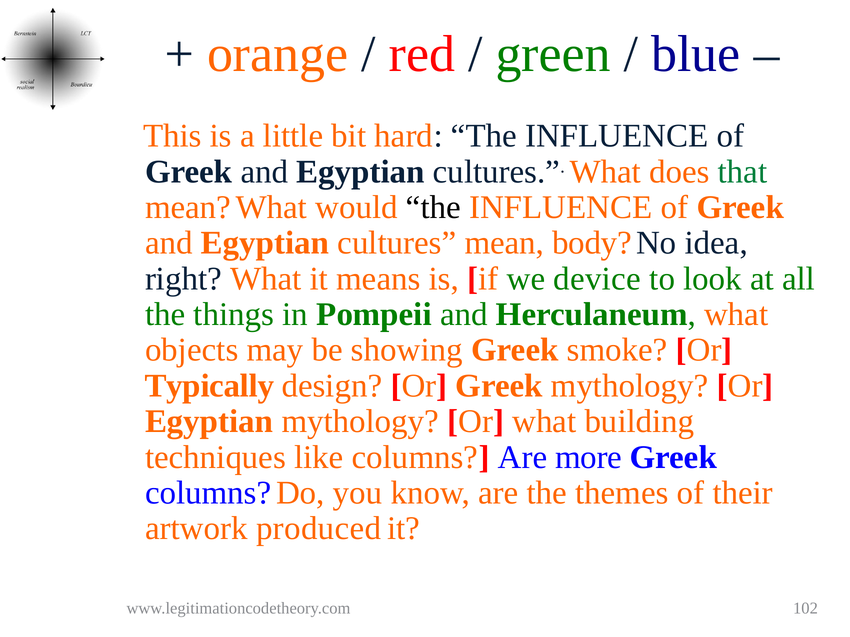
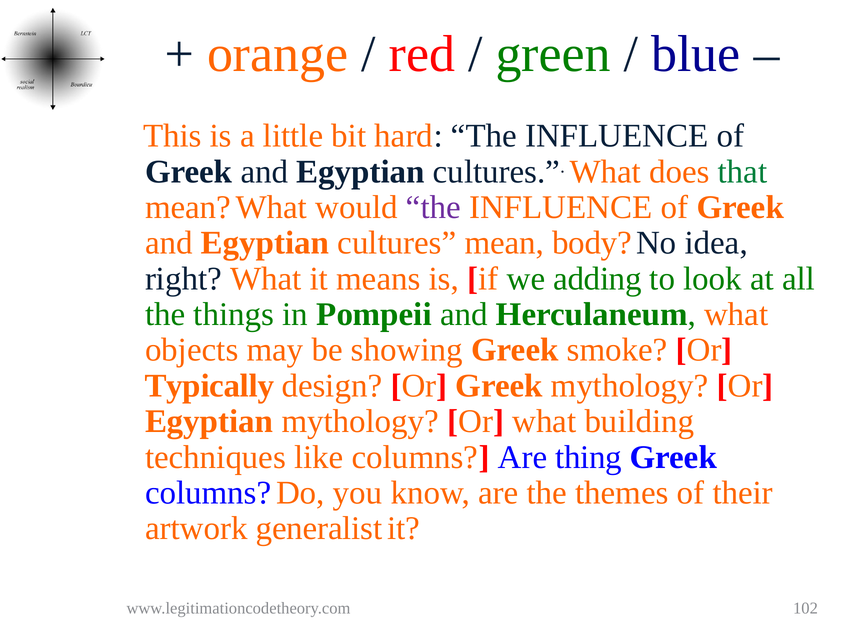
the at (433, 208) colour: black -> purple
device: device -> adding
more: more -> thing
produced: produced -> generalist
